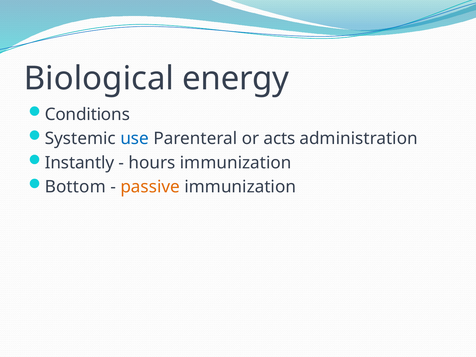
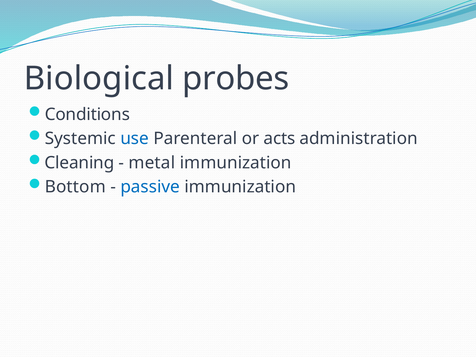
energy: energy -> probes
Instantly: Instantly -> Cleaning
hours: hours -> metal
passive colour: orange -> blue
